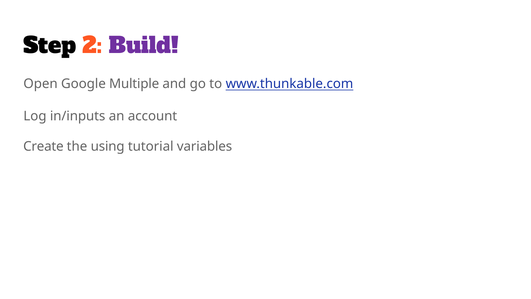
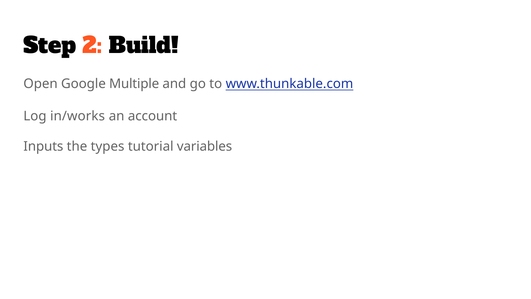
Build colour: purple -> black
in/inputs: in/inputs -> in/works
Create: Create -> Inputs
using: using -> types
